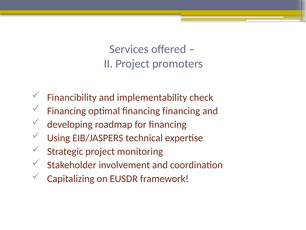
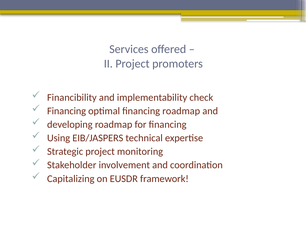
financing financing: financing -> roadmap
